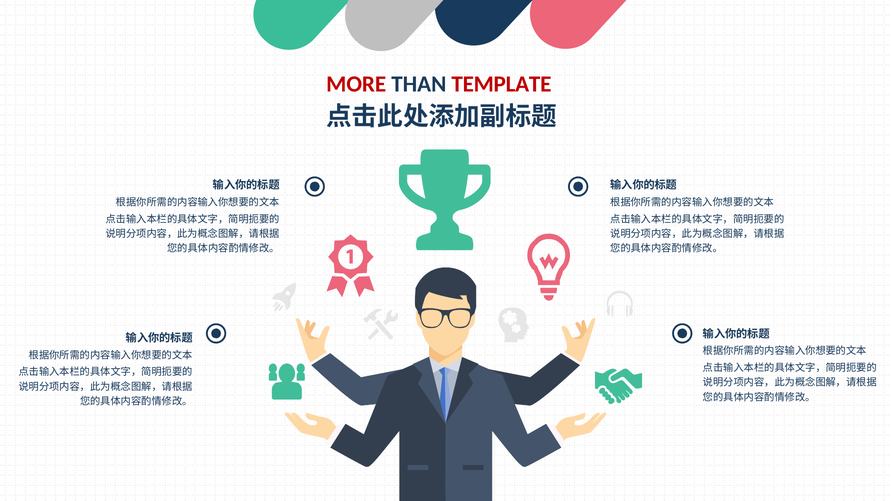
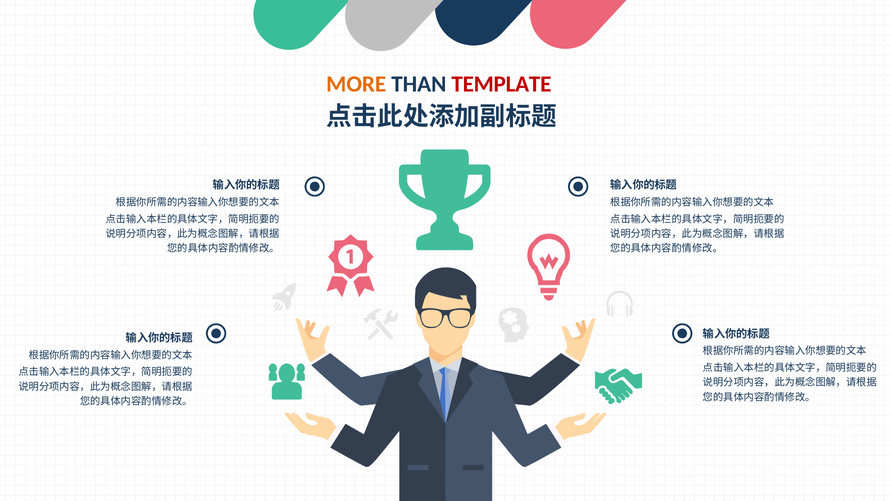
MORE colour: red -> orange
